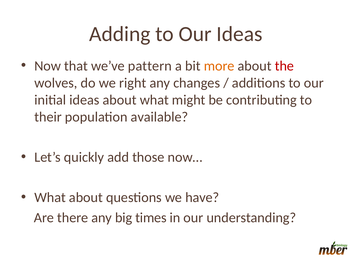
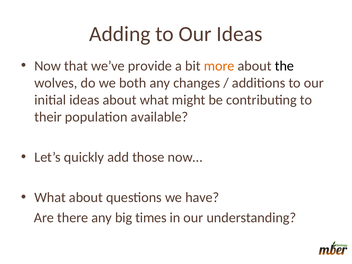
pattern: pattern -> provide
the colour: red -> black
right: right -> both
